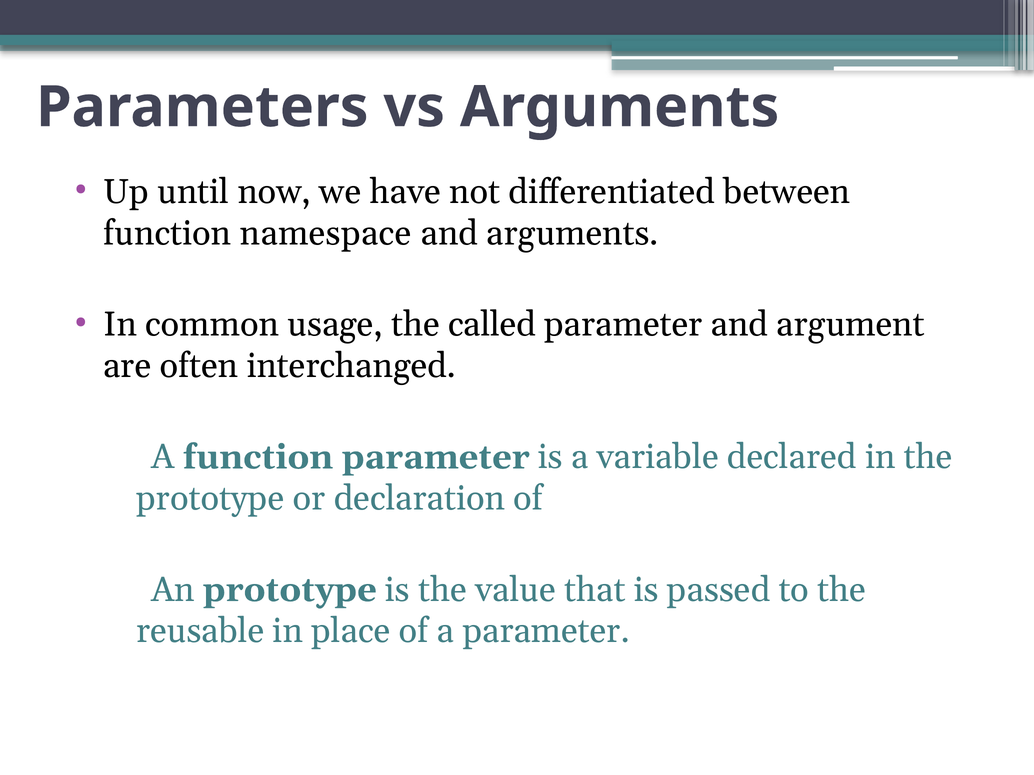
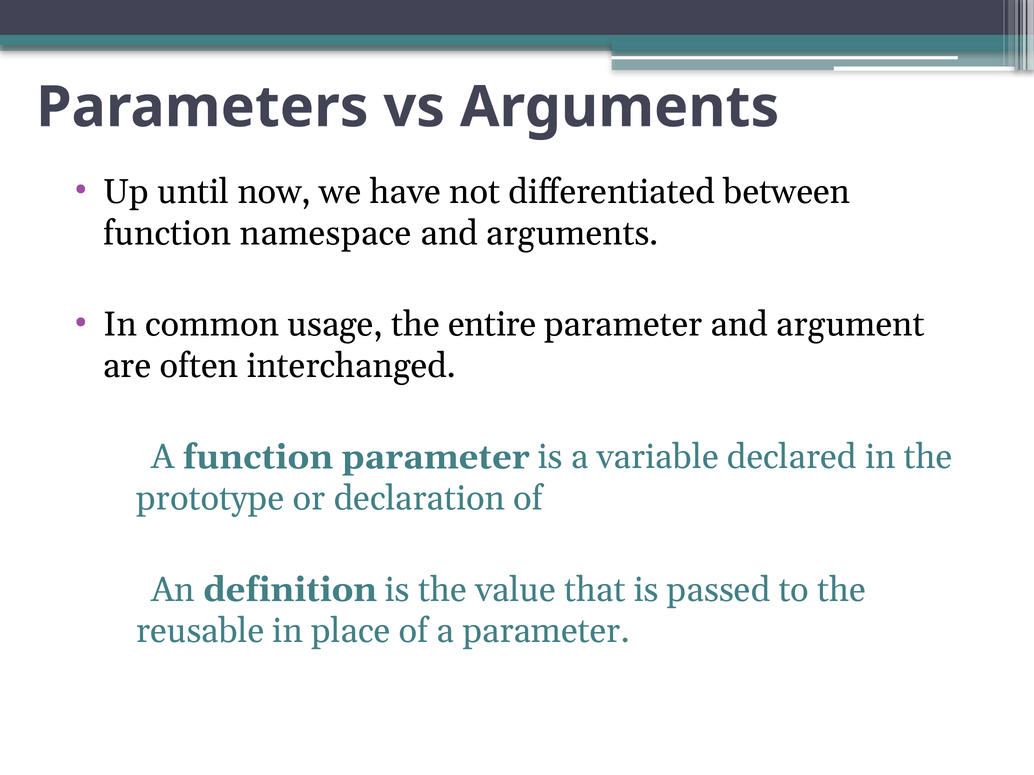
called: called -> entire
An prototype: prototype -> definition
